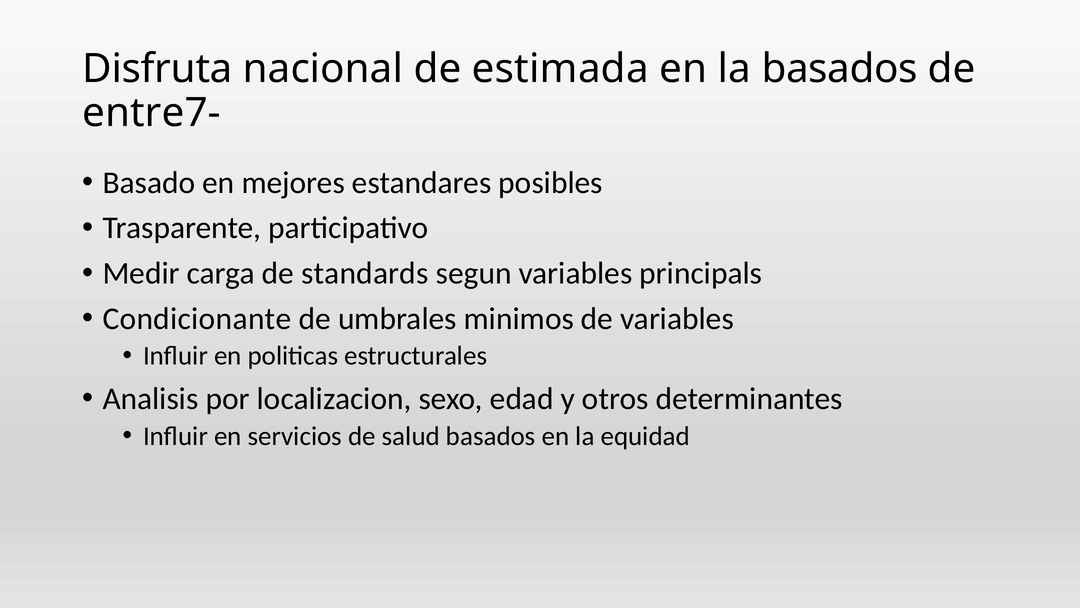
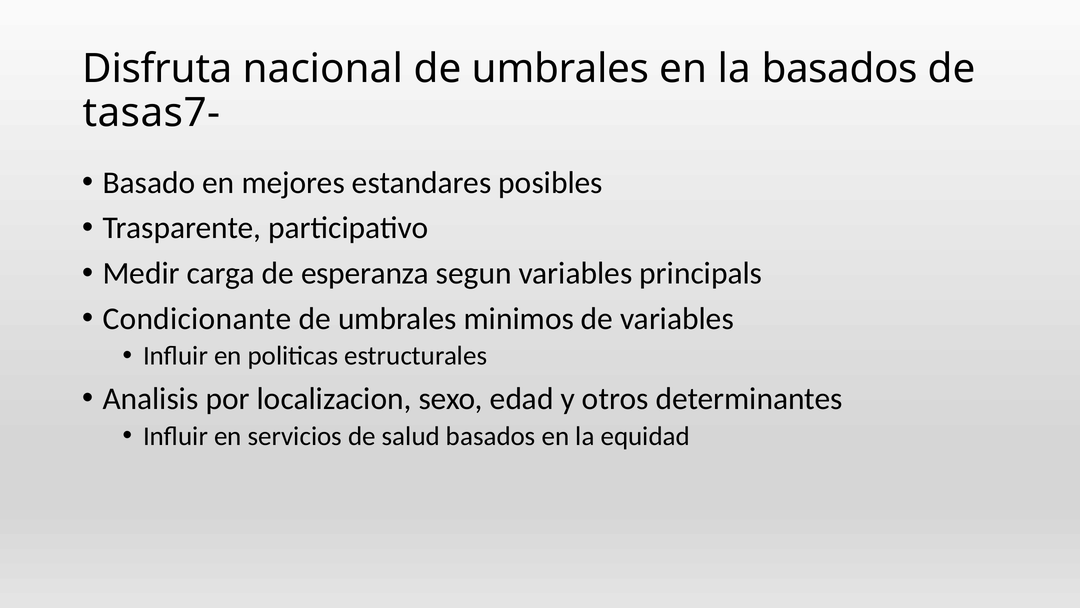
nacional de estimada: estimada -> umbrales
entre7-: entre7- -> tasas7-
standards: standards -> esperanza
